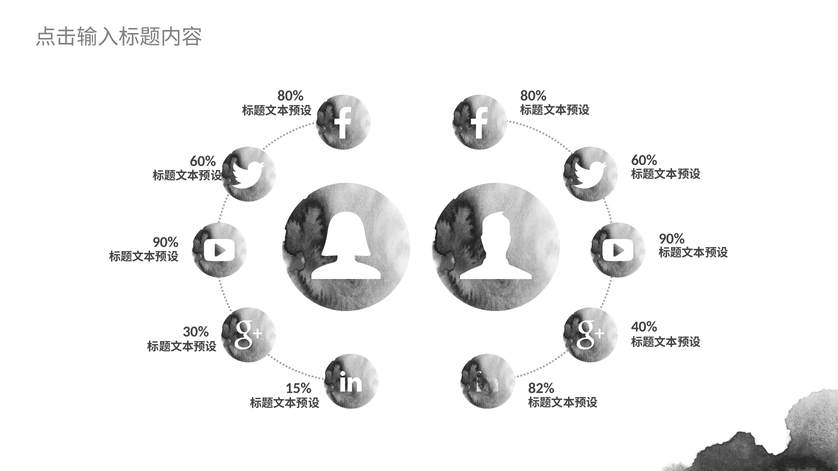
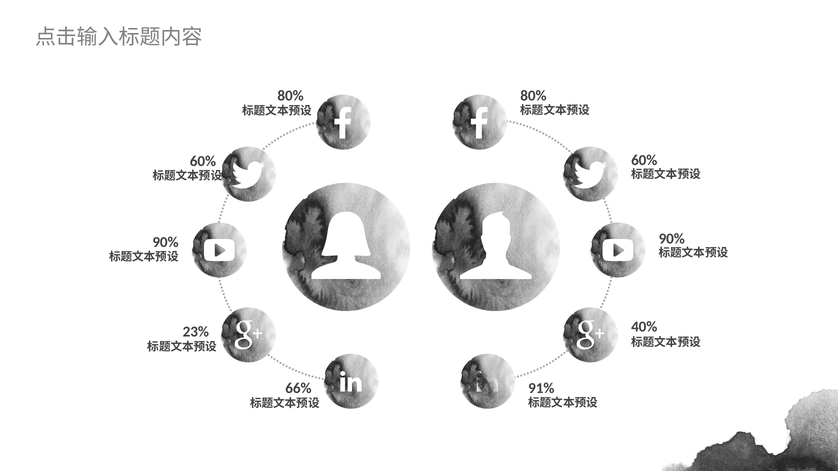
30%: 30% -> 23%
15%: 15% -> 66%
82%: 82% -> 91%
